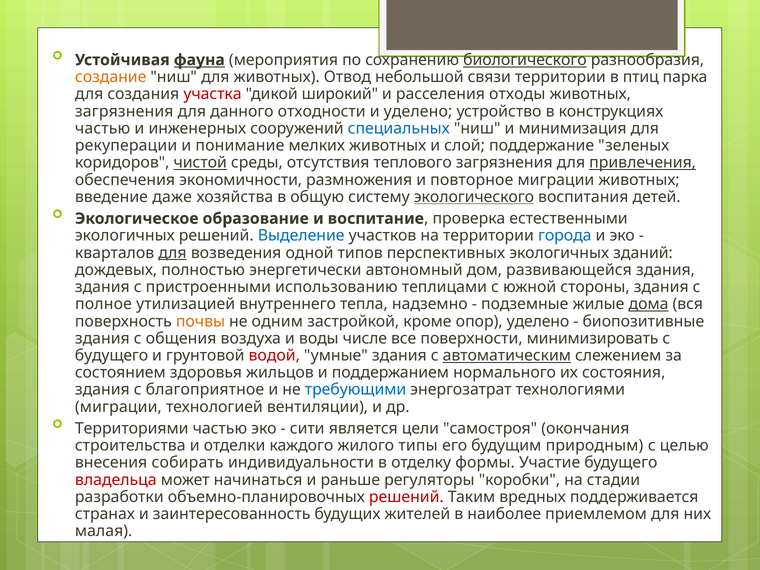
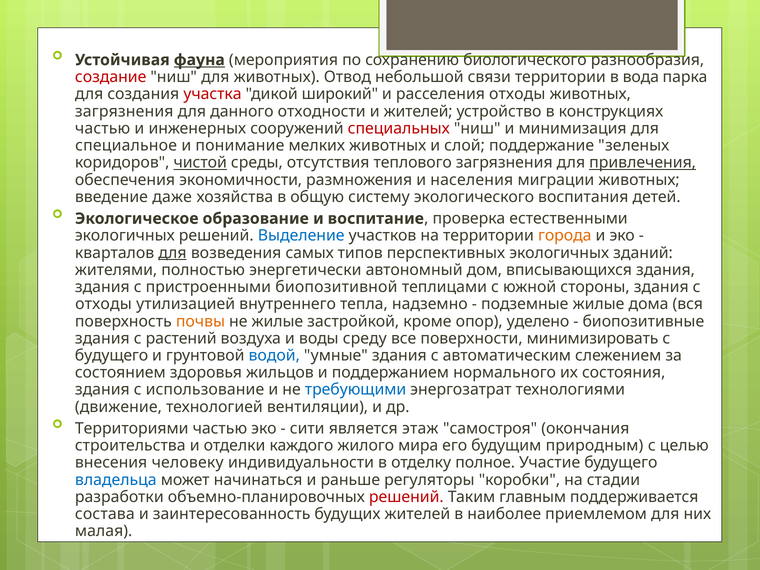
биологического underline: present -> none
создание colour: orange -> red
птиц: птиц -> вода
и уделено: уделено -> жителей
специальных colour: blue -> red
рекуперации: рекуперации -> специальное
повторное: повторное -> населения
экологического underline: present -> none
города colour: blue -> orange
одной: одной -> самых
дождевых: дождевых -> жителями
развивающейся: развивающейся -> вписывающихся
использованию: использованию -> биопозитивной
полное at (103, 304): полное -> отходы
дома underline: present -> none
не одним: одним -> жилые
общения: общения -> растений
числе: числе -> среду
водой colour: red -> blue
автоматическим underline: present -> none
благоприятное: благоприятное -> использование
миграции at (118, 407): миграции -> движение
цели: цели -> этаж
типы: типы -> мира
собирать: собирать -> человеку
формы: формы -> полное
владельца colour: red -> blue
вредных: вредных -> главным
странах: странах -> состава
